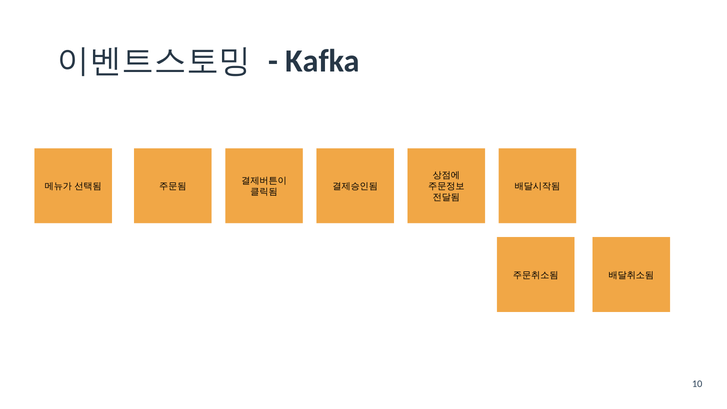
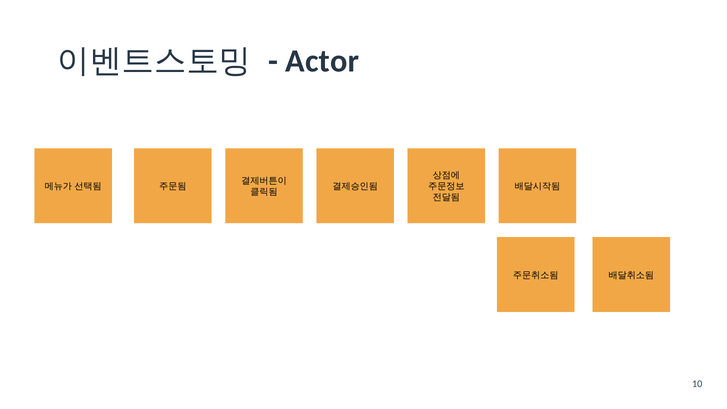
Kafka: Kafka -> Actor
